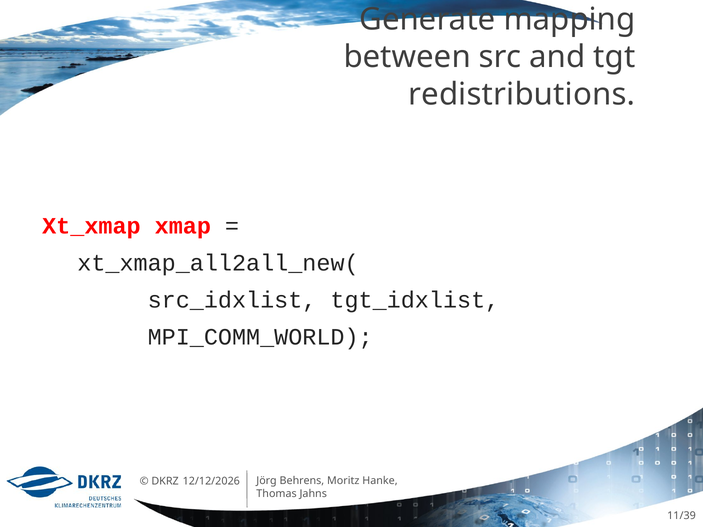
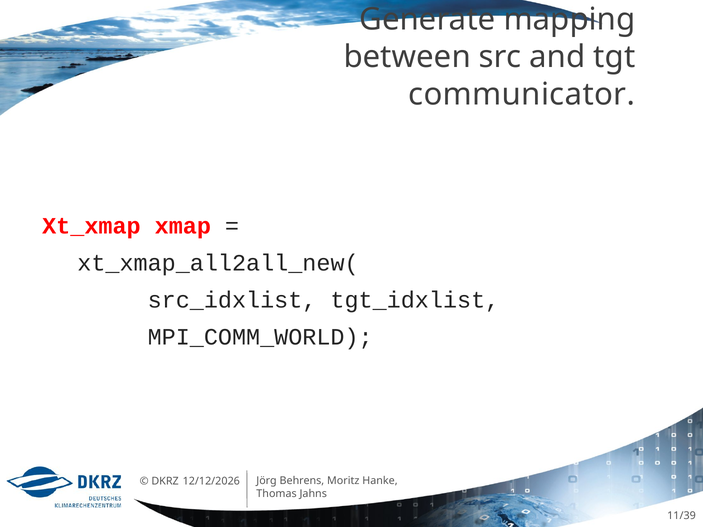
redistributions: redistributions -> communicator
